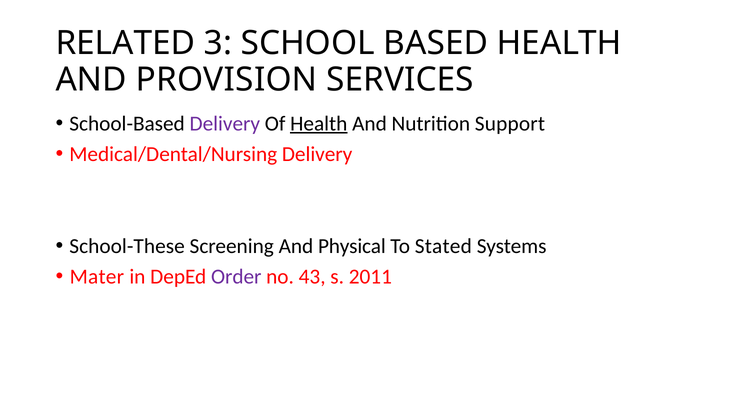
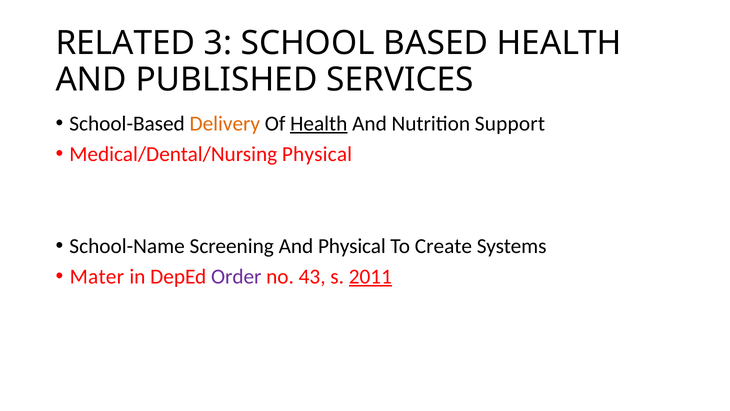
PROVISION: PROVISION -> PUBLISHED
Delivery at (225, 123) colour: purple -> orange
Medical/Dental/Nursing Delivery: Delivery -> Physical
School-These: School-These -> School-Name
Stated: Stated -> Create
2011 underline: none -> present
